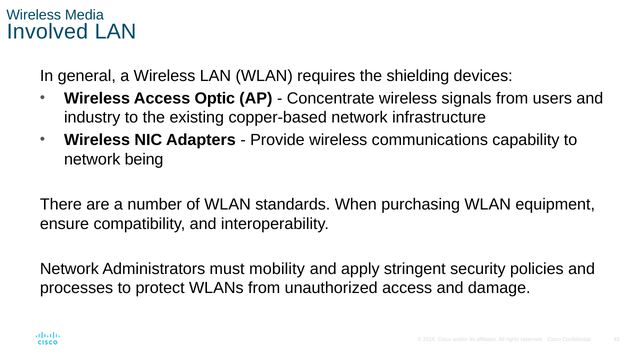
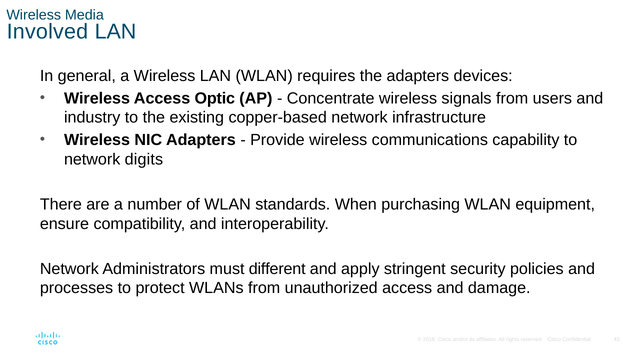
the shielding: shielding -> adapters
being: being -> digits
mobility: mobility -> different
